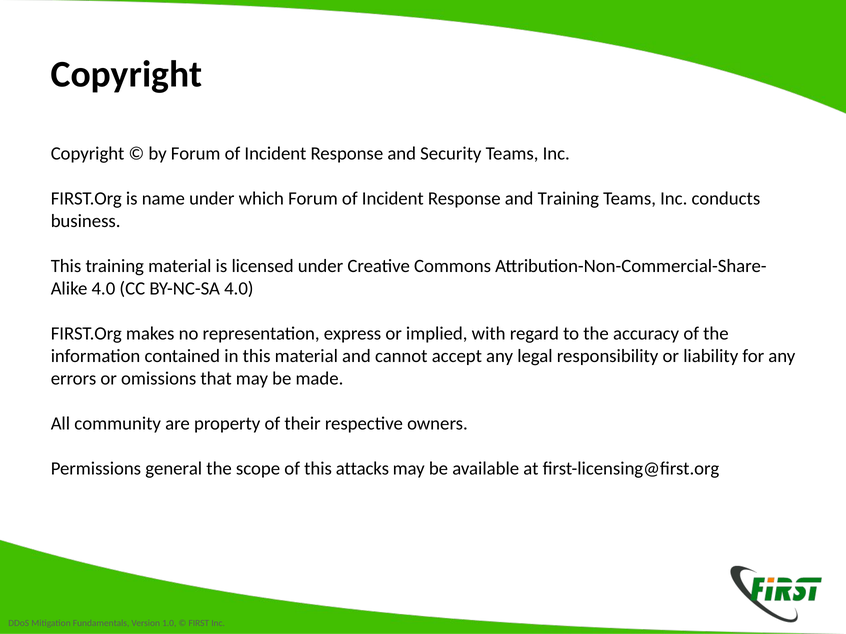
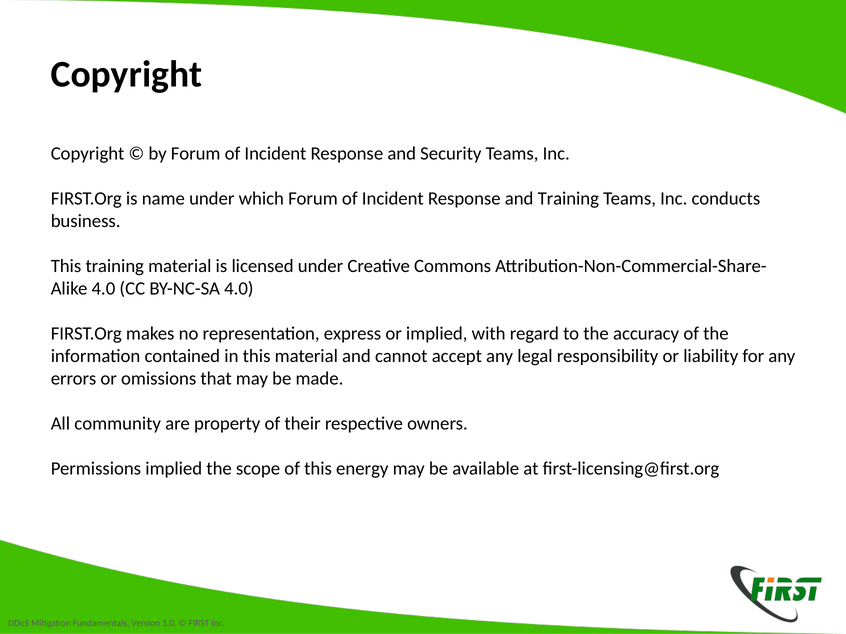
Permissions general: general -> implied
attacks: attacks -> energy
